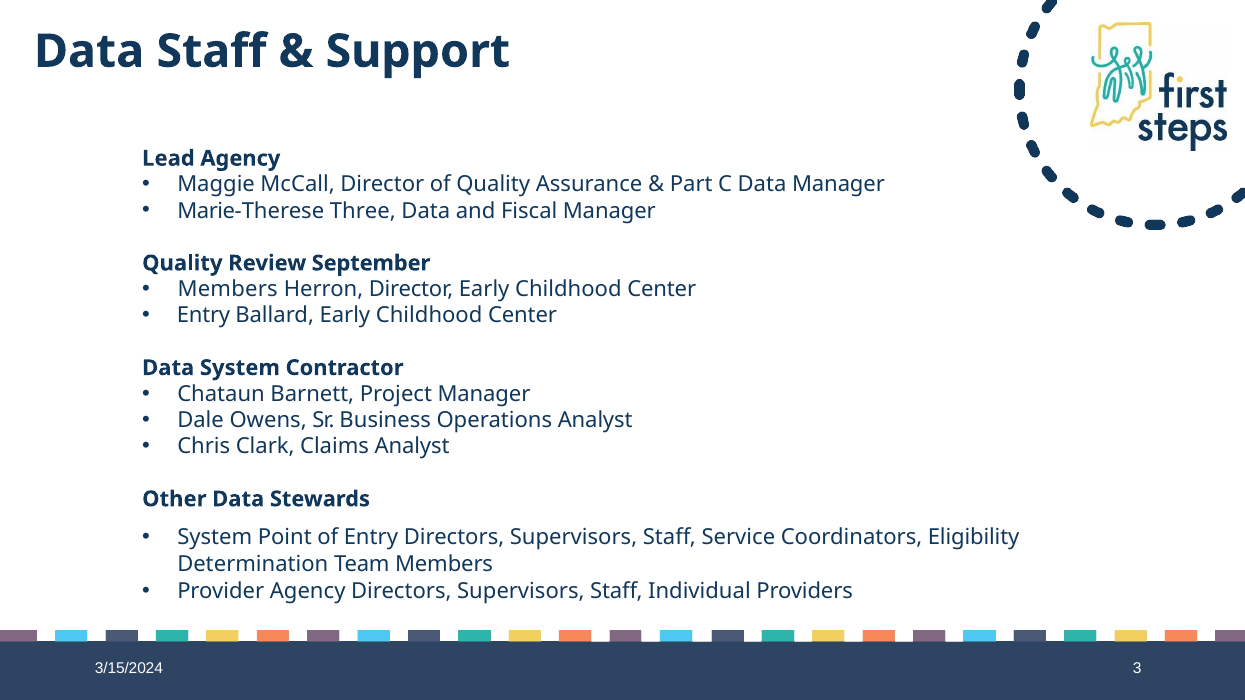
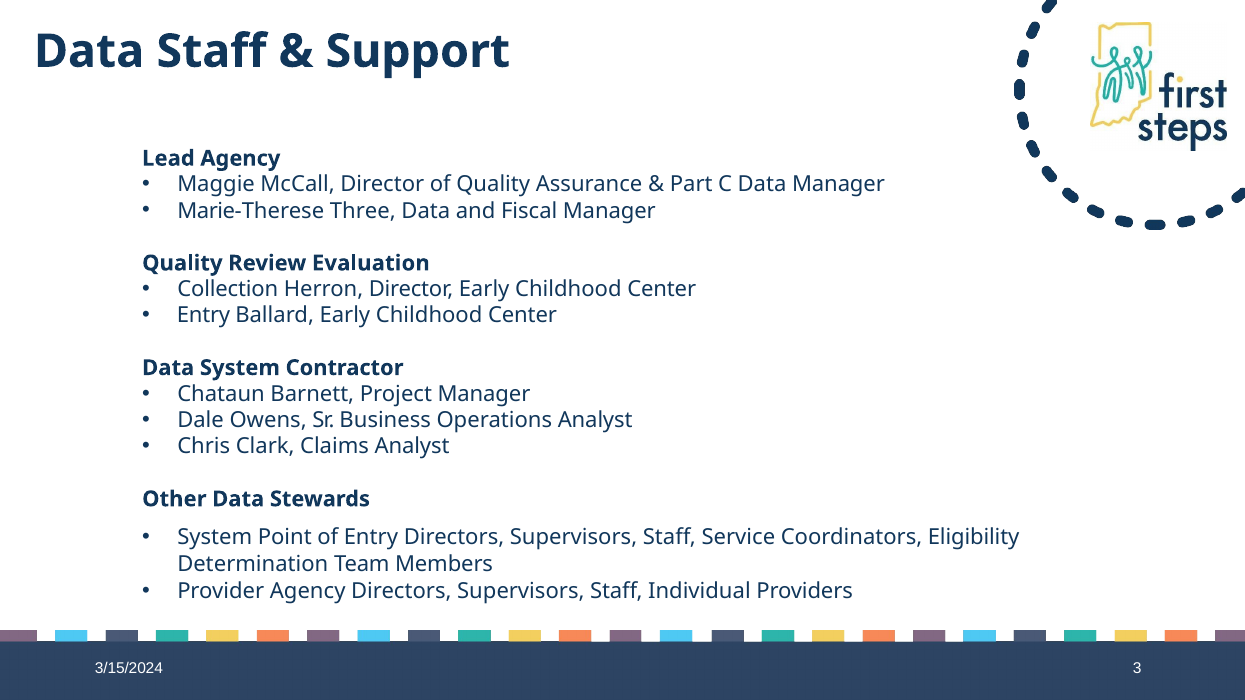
September: September -> Evaluation
Members at (228, 289): Members -> Collection
